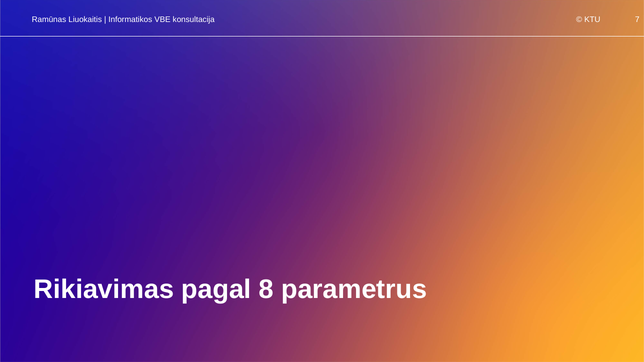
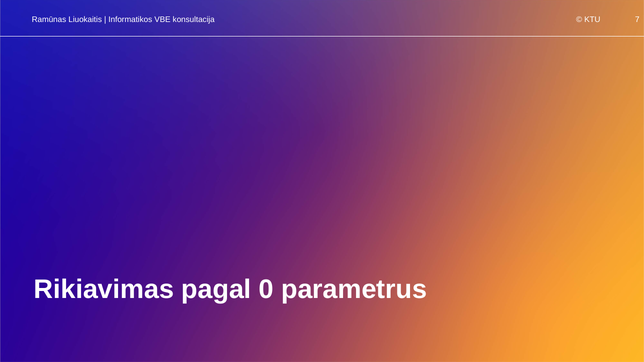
8: 8 -> 0
